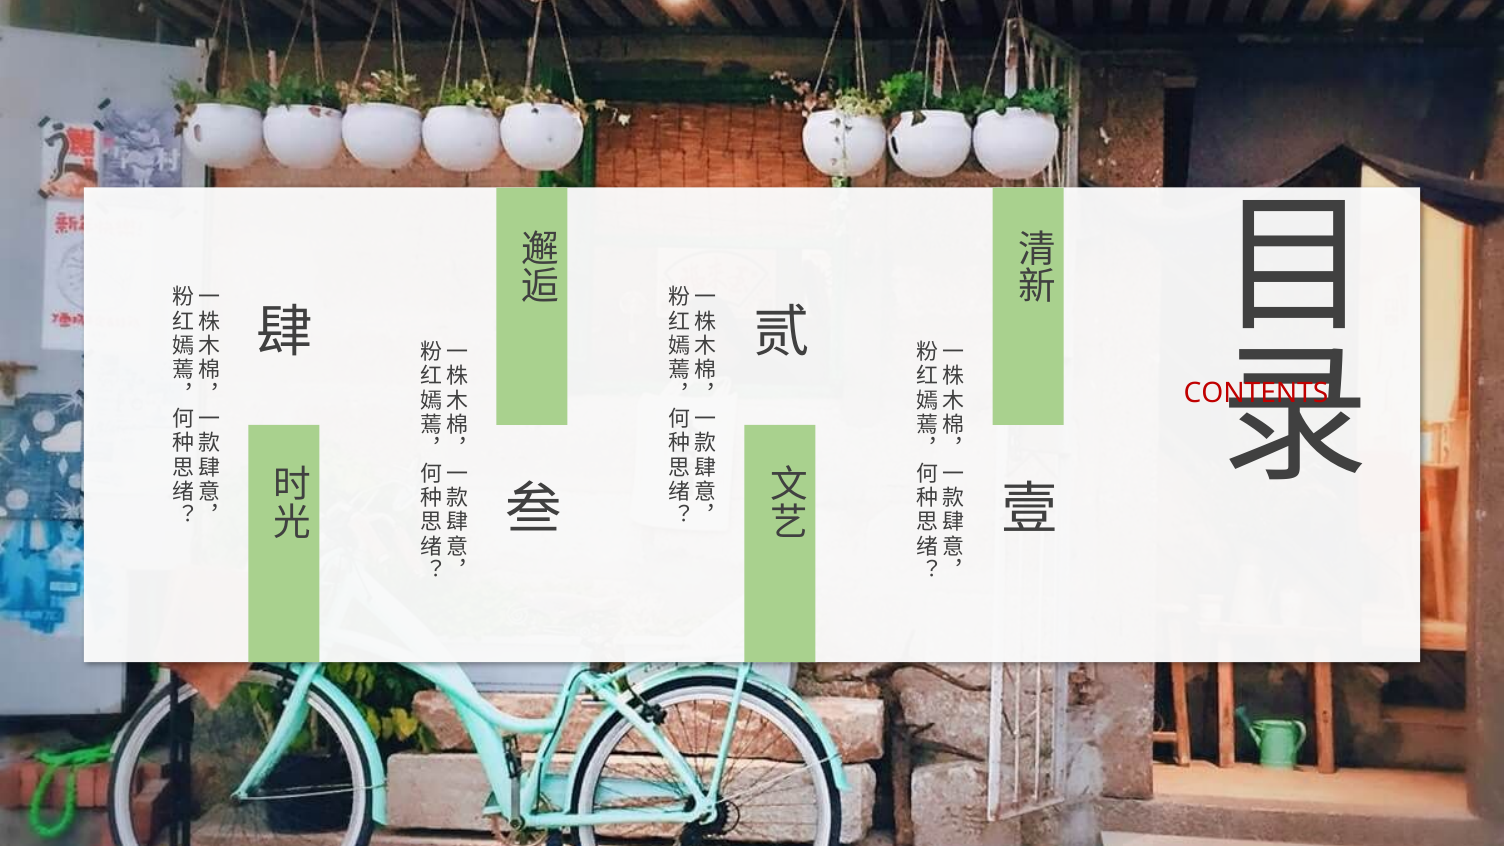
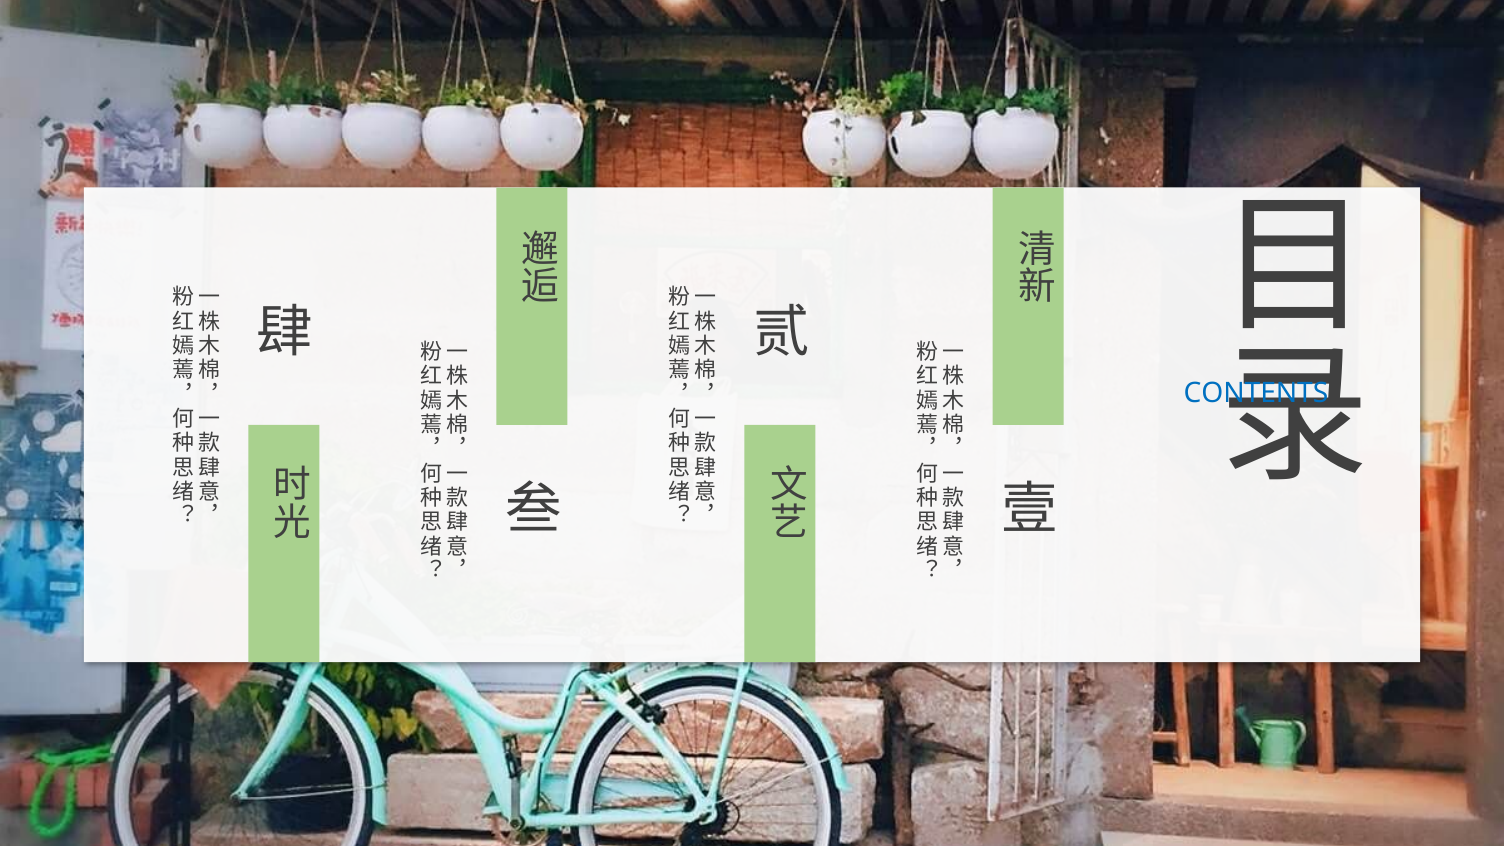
CONTENTS colour: red -> blue
